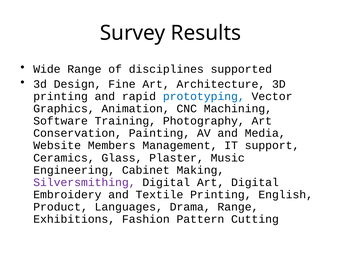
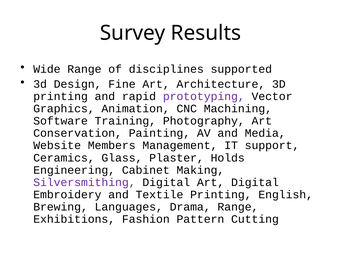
prototyping colour: blue -> purple
Music: Music -> Holds
Product: Product -> Brewing
